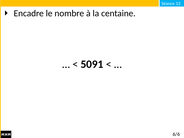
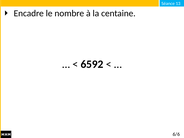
5091: 5091 -> 6592
